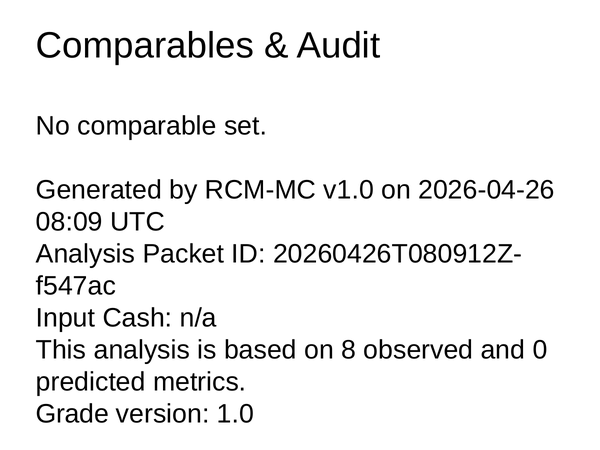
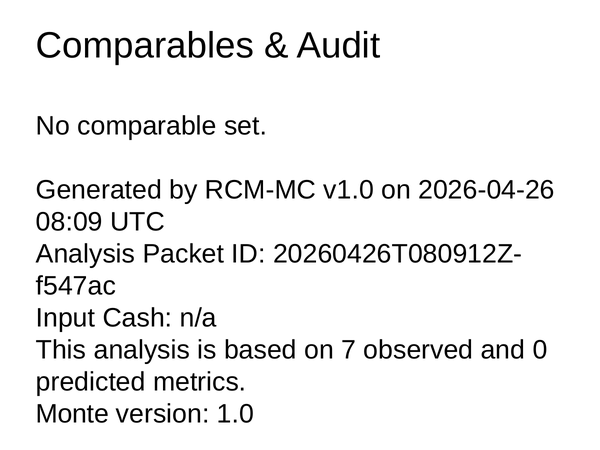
8: 8 -> 7
Grade: Grade -> Monte
